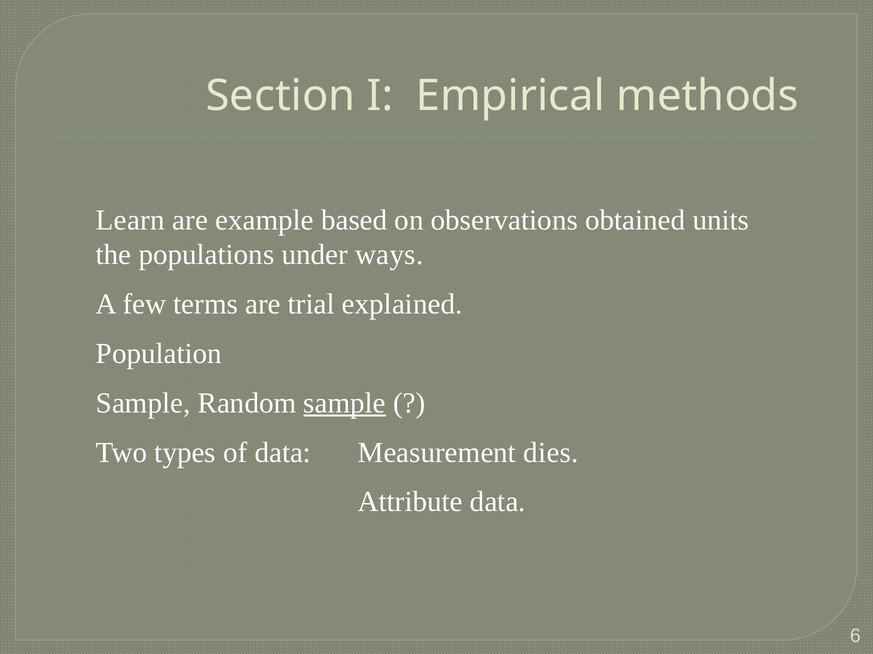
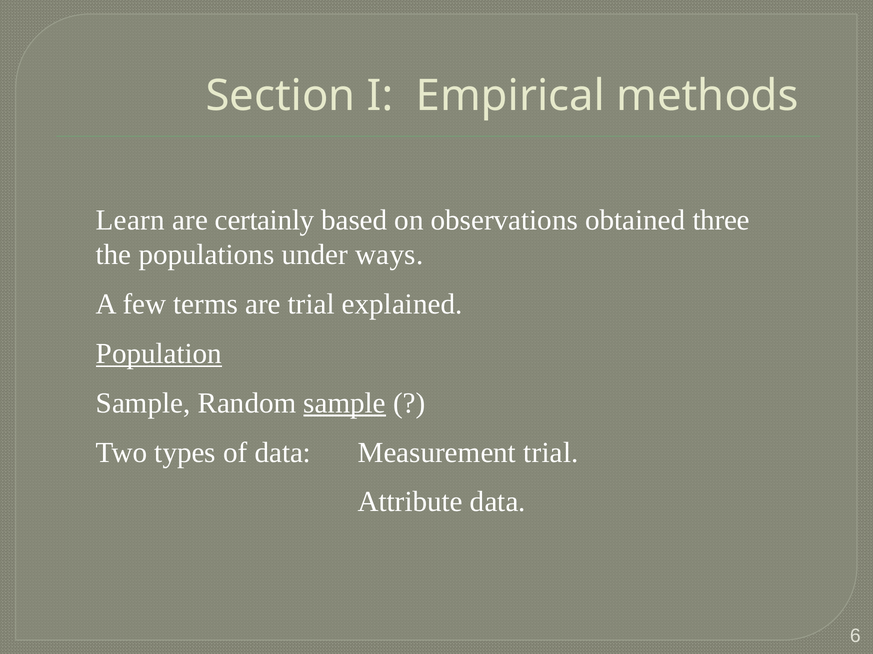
example: example -> certainly
units: units -> three
Population underline: none -> present
Measurement dies: dies -> trial
